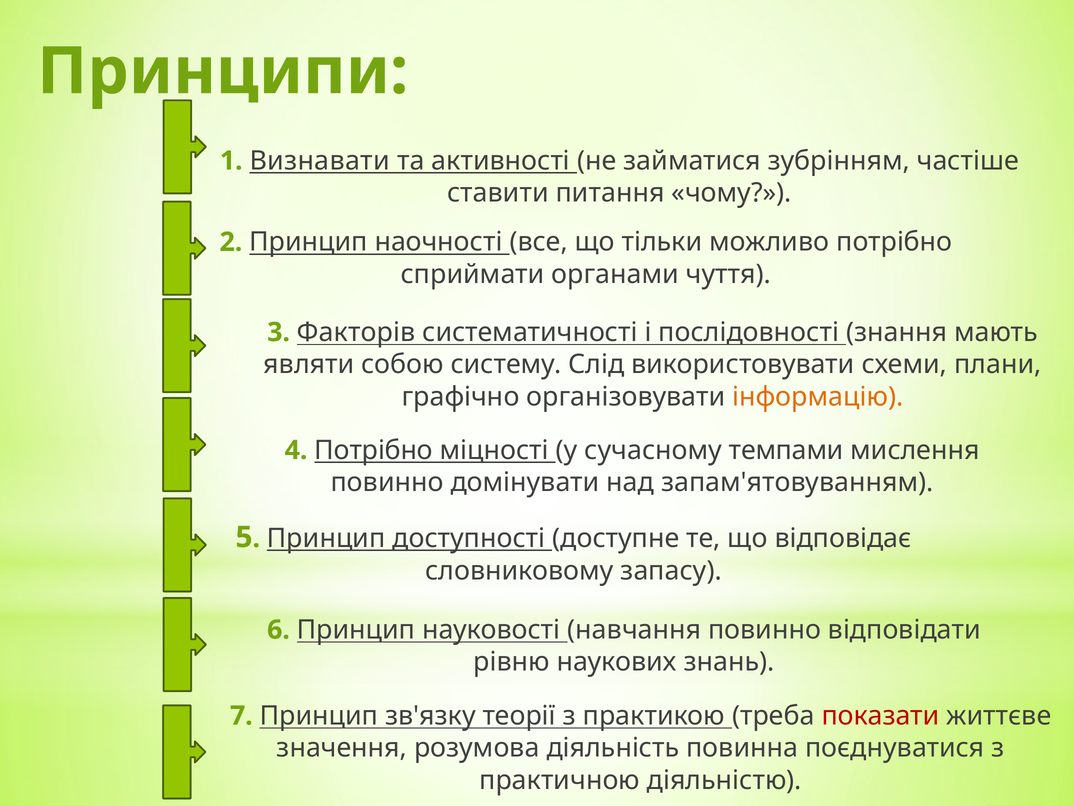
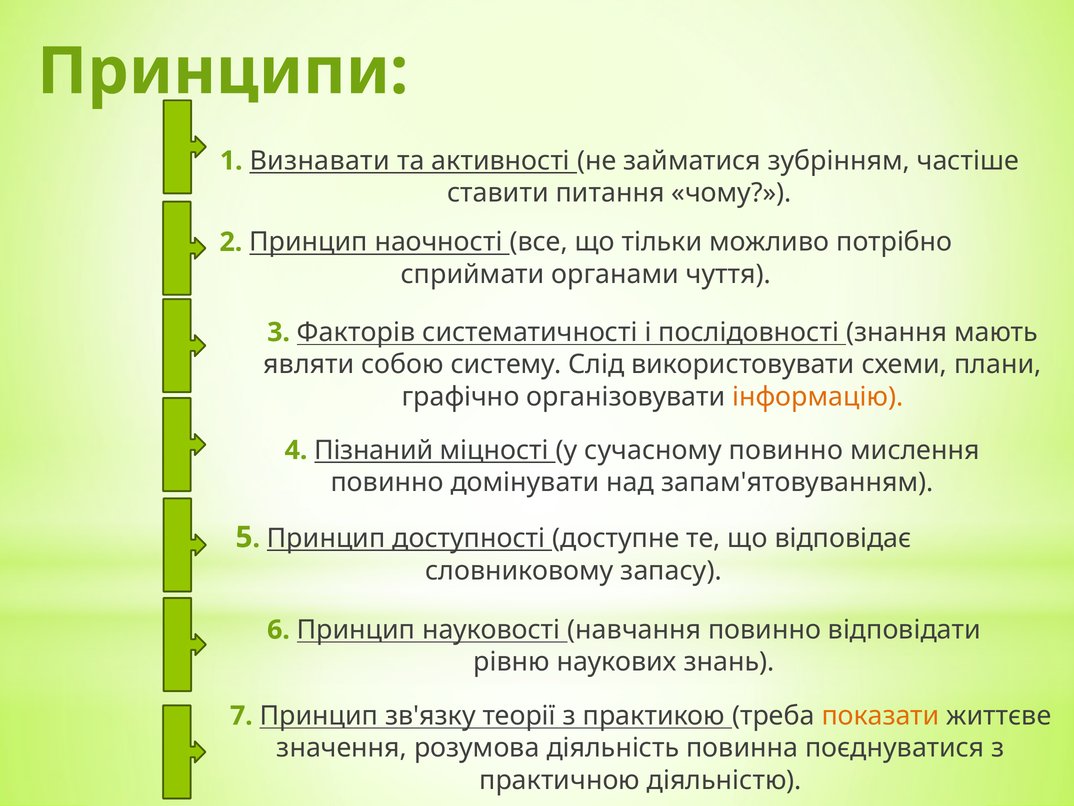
4 Потрібно: Потрібно -> Пізнаний
сучасному темпами: темпами -> повинно
показати colour: red -> orange
